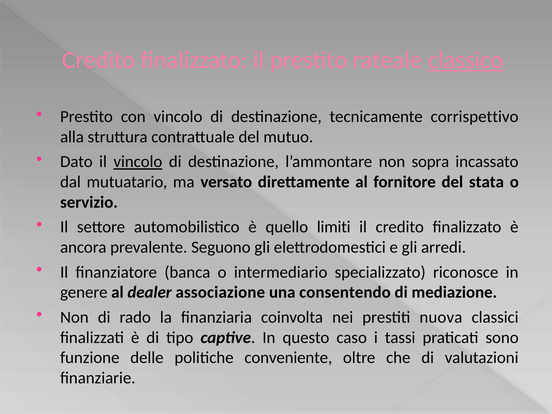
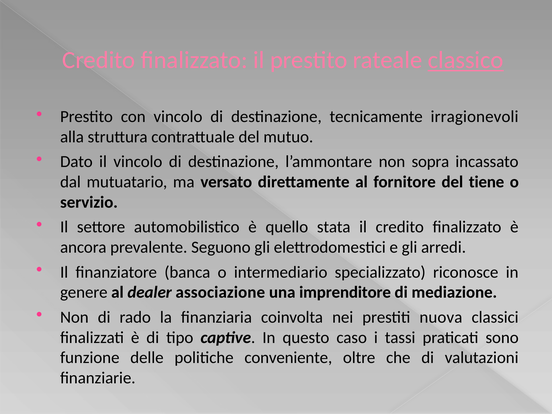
corrispettivo: corrispettivo -> irragionevoli
vincolo at (138, 162) underline: present -> none
stata: stata -> tiene
limiti: limiti -> stata
consentendo: consentendo -> imprenditore
